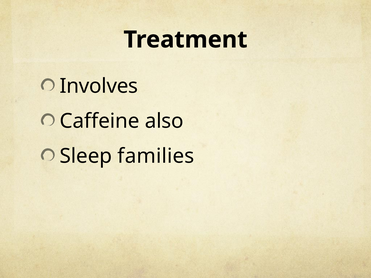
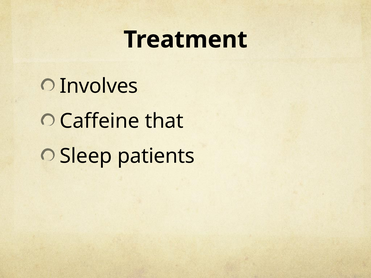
also: also -> that
families: families -> patients
